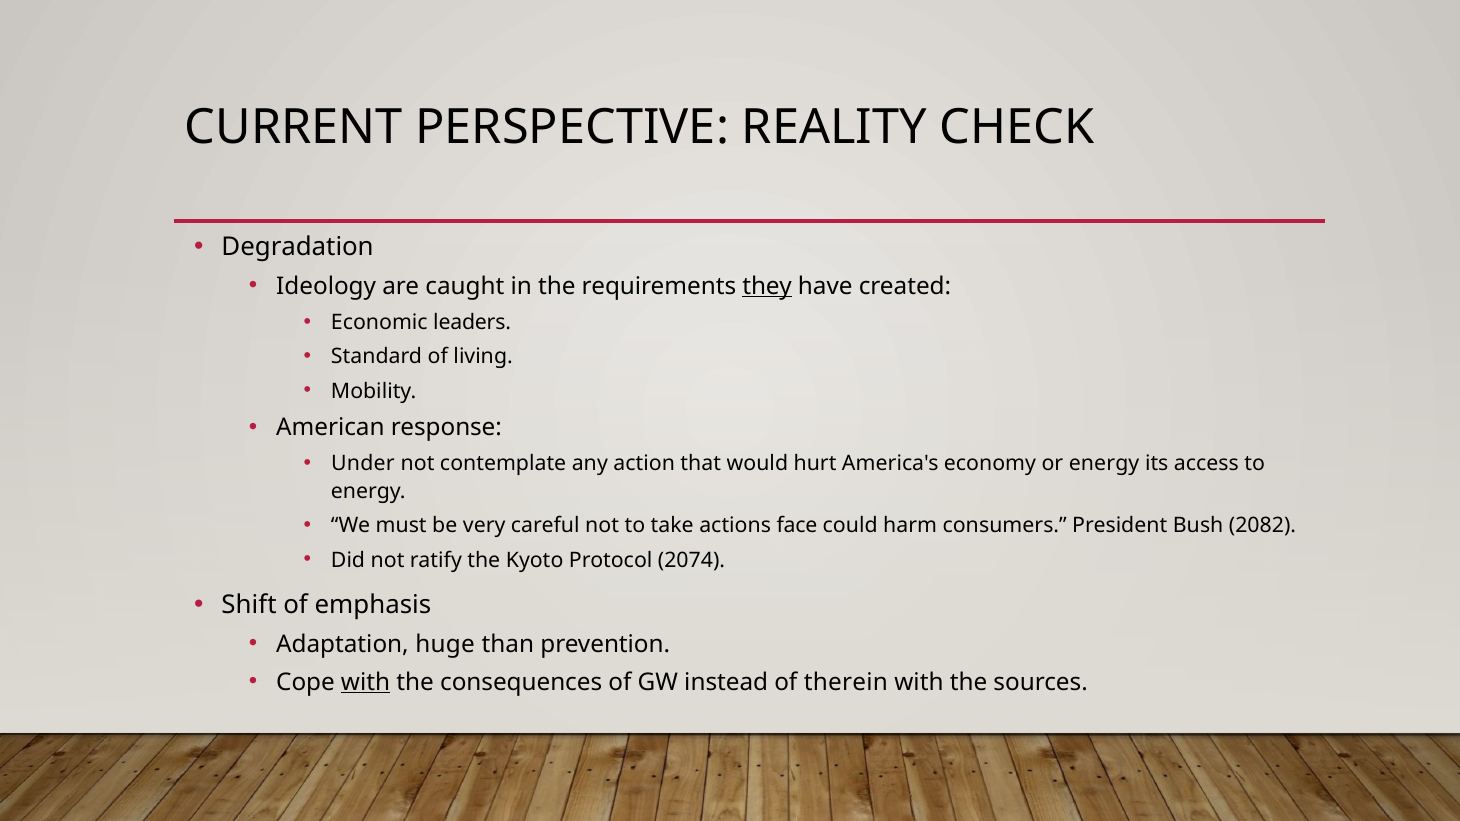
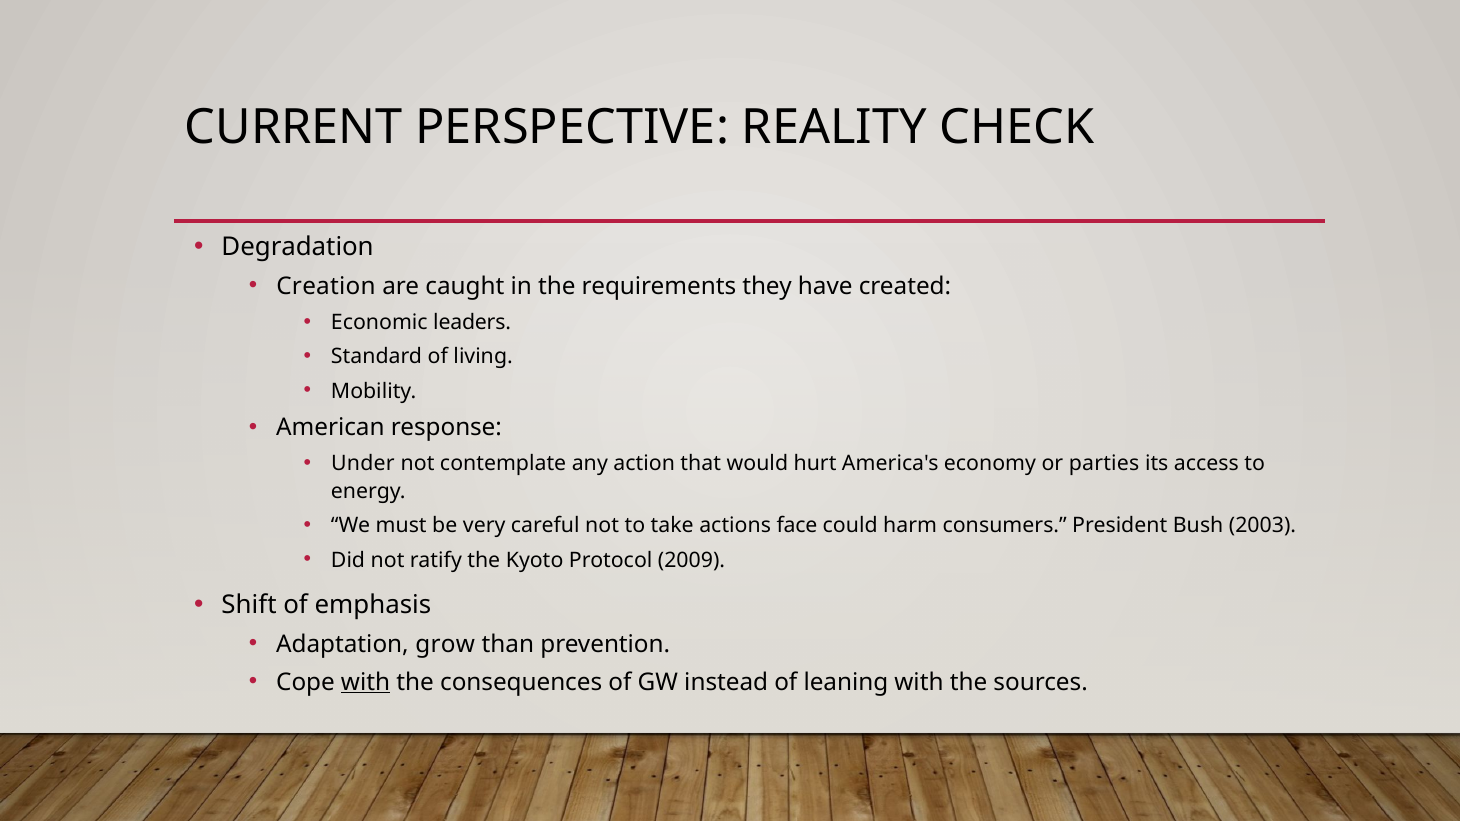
Ideology: Ideology -> Creation
they underline: present -> none
or energy: energy -> parties
2082: 2082 -> 2003
2074: 2074 -> 2009
huge: huge -> grow
therein: therein -> leaning
